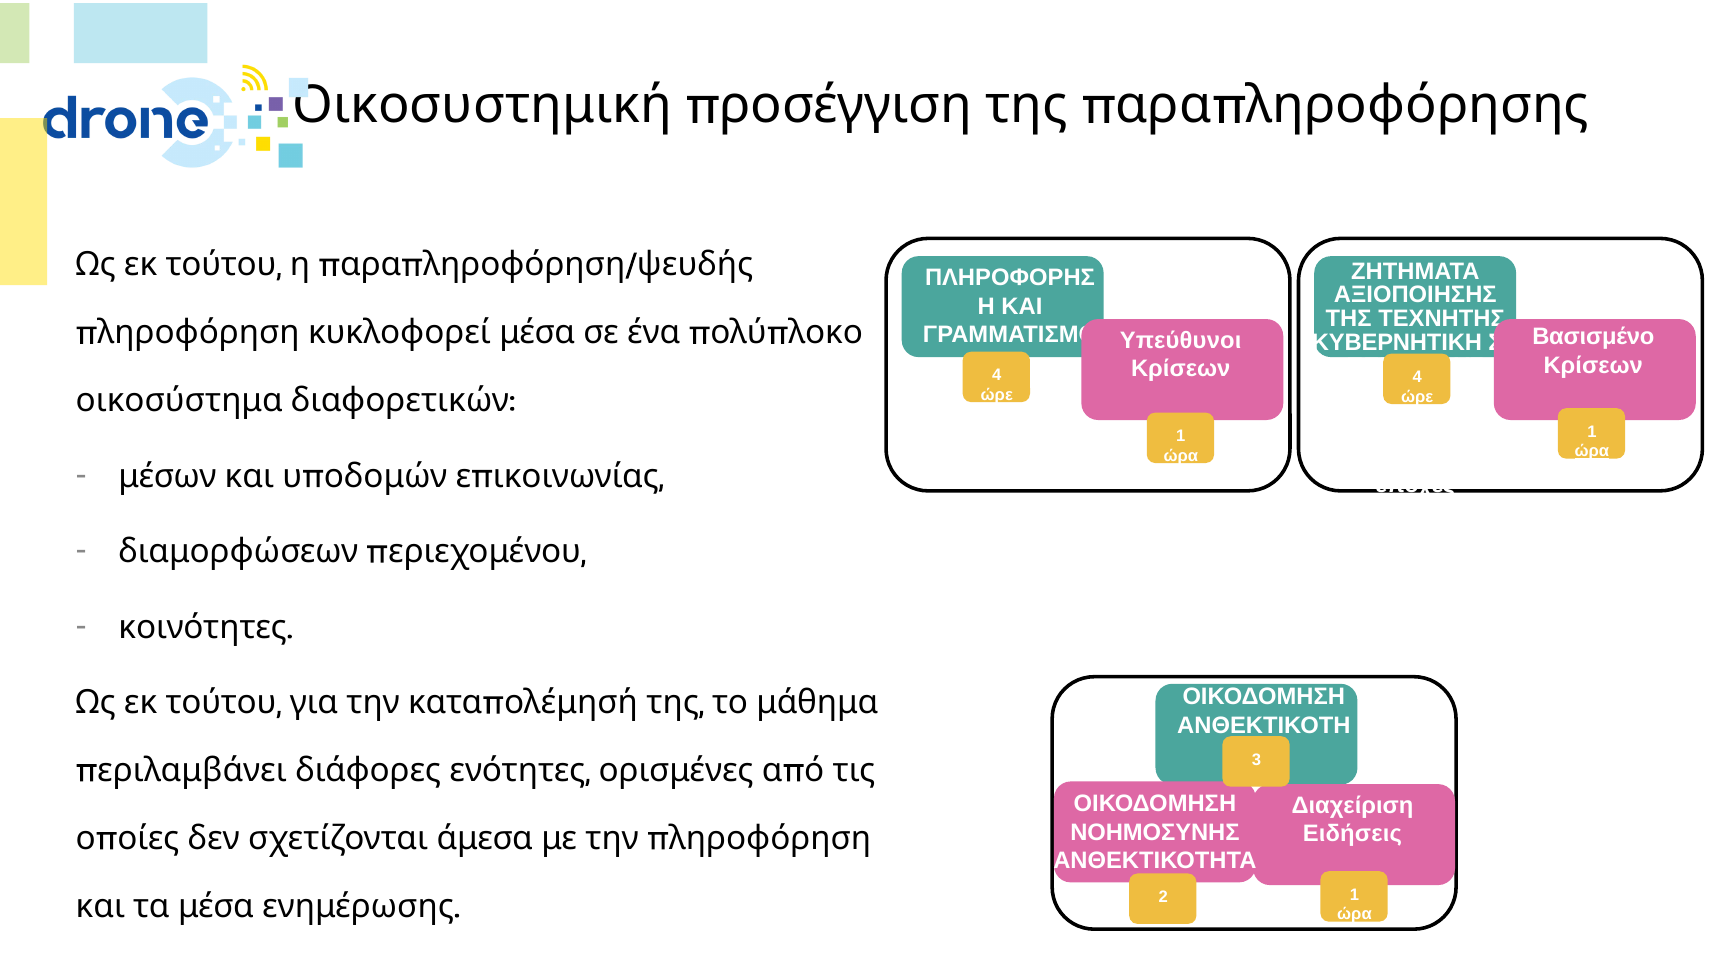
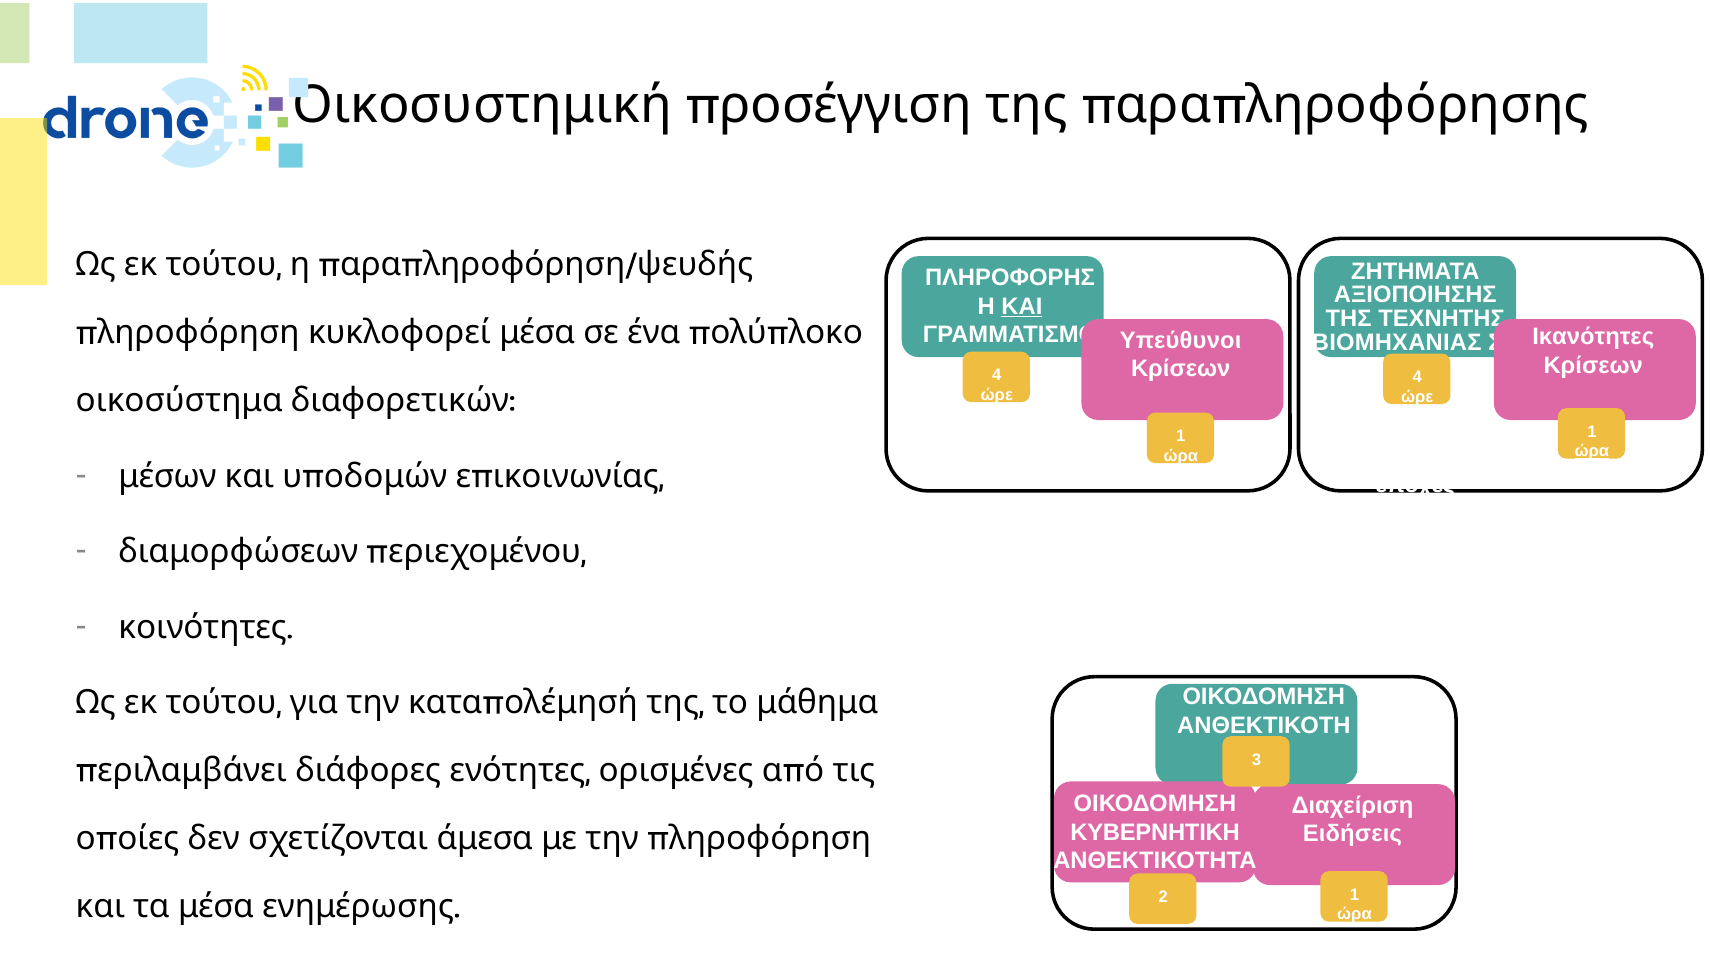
ΚΑΙ underline: none -> present
Βασισμένο: Βασισμένο -> Ικανότητες
ΚΥΒΕΡΝΗΤΙΚΗ at (1397, 342): ΚΥΒΕΡΝΗΤΙΚΗ -> ΒΙΟΜΗΧΑΝΙΑΣ
ΝΟΗΜΟΣΥΝΗΣ at (1155, 832): ΝΟΗΜΟΣΥΝΗΣ -> ΚΥΒΕΡΝΗΤΙΚΗ
